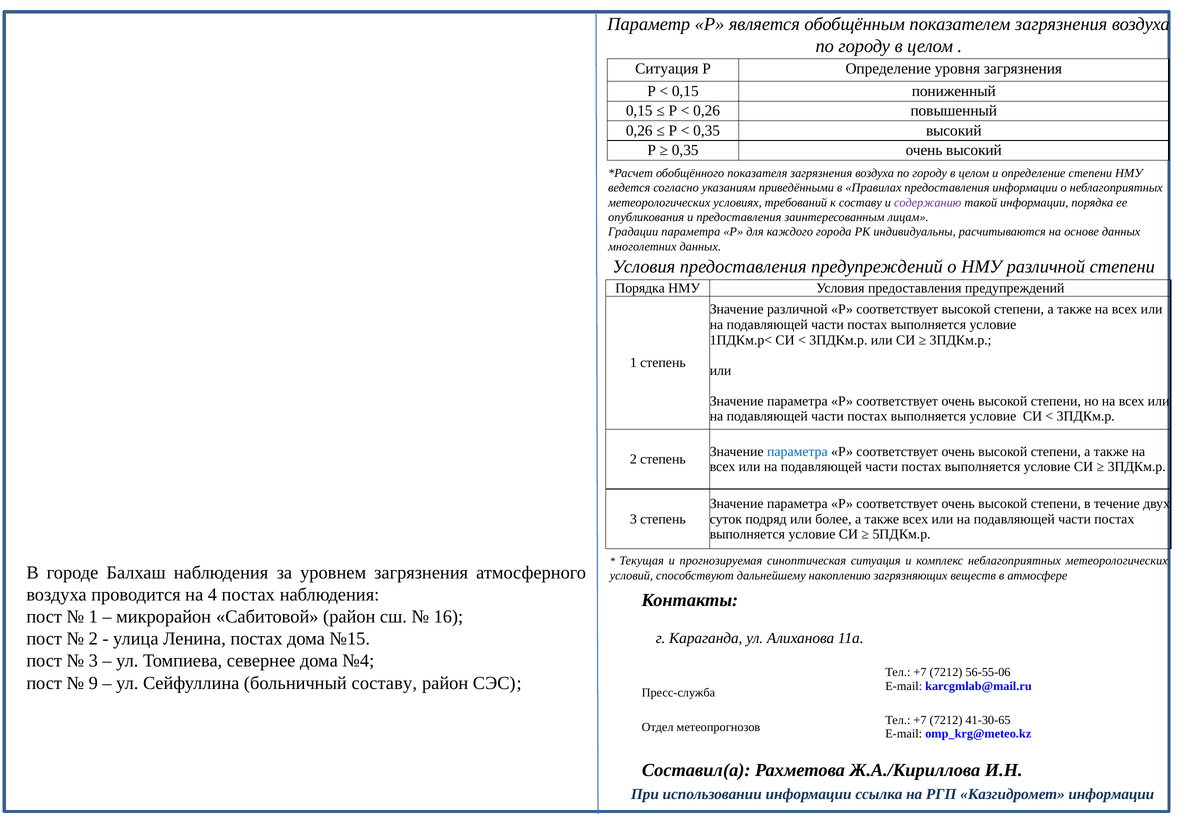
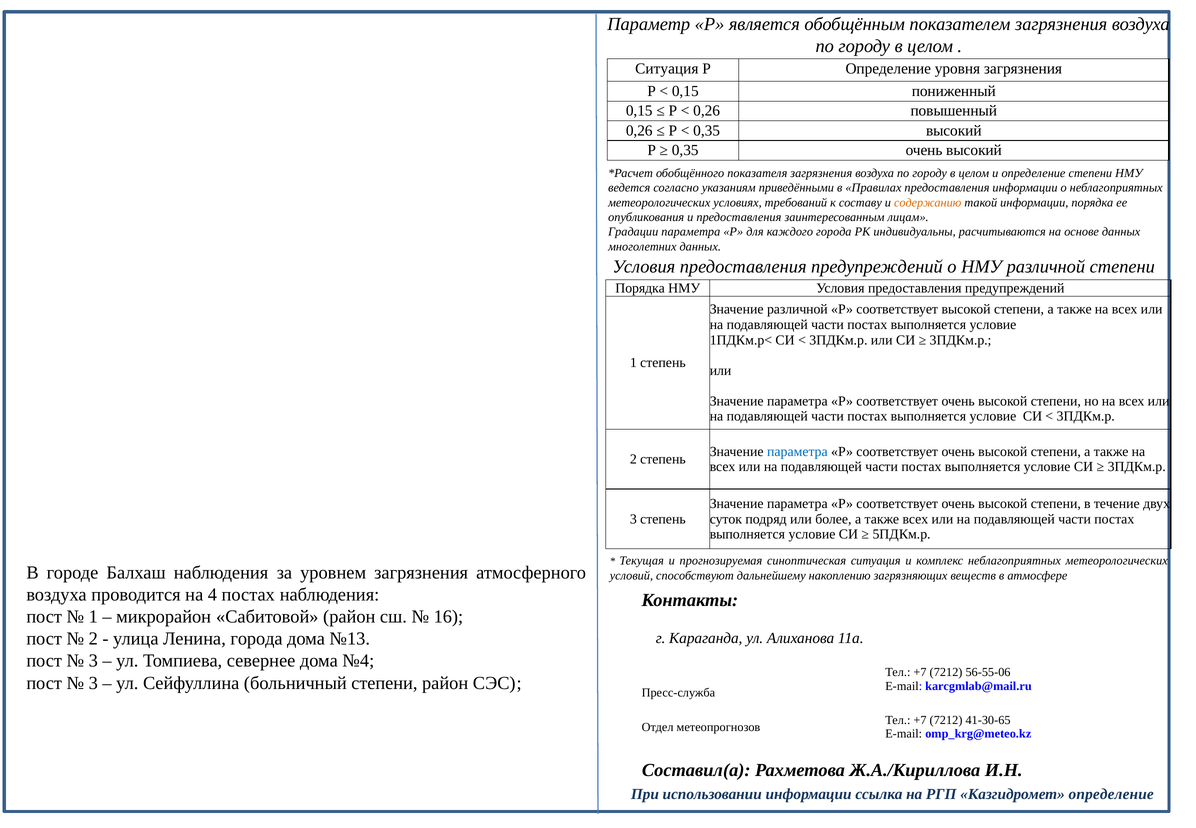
содержанию colour: purple -> orange
Ленина постах: постах -> города
№15: №15 -> №13
9 at (93, 683): 9 -> 3
больничный составу: составу -> степени
Казгидромет информации: информации -> определение
